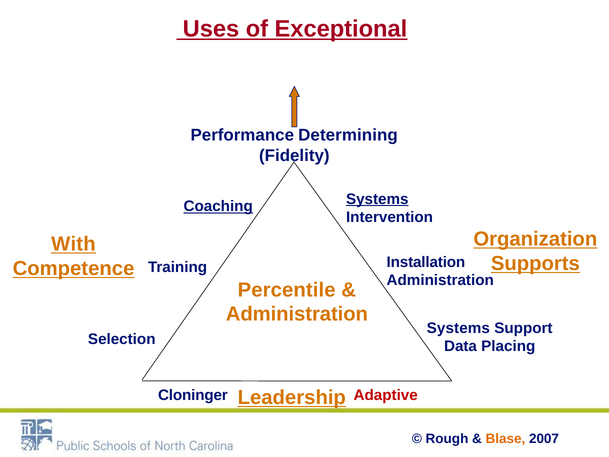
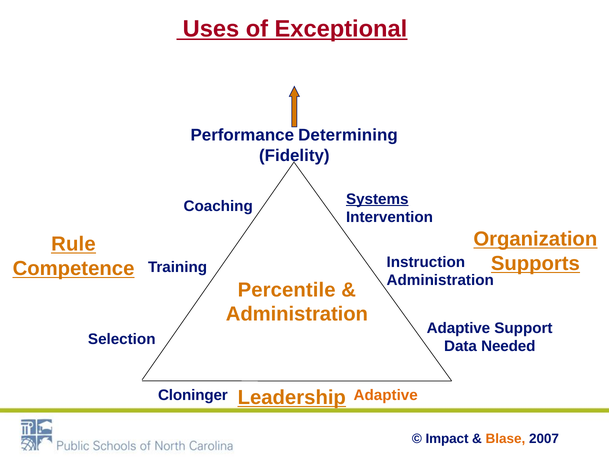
Coaching underline: present -> none
With: With -> Rule
Installation: Installation -> Instruction
Systems at (458, 328): Systems -> Adaptive
Placing: Placing -> Needed
Adaptive at (386, 395) colour: red -> orange
Rough: Rough -> Impact
